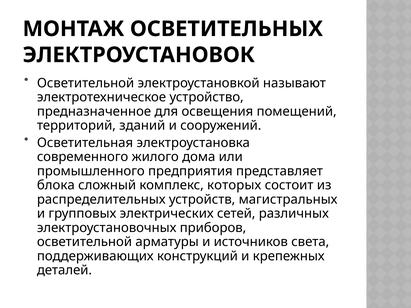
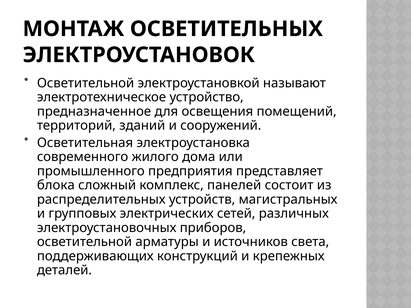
которых: которых -> панелей
